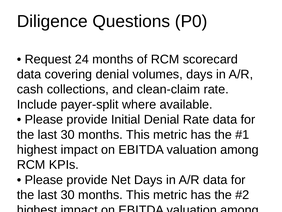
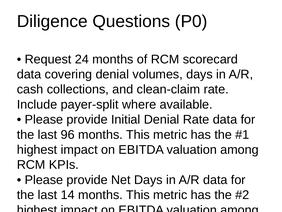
30 at (68, 134): 30 -> 96
30 at (68, 195): 30 -> 14
